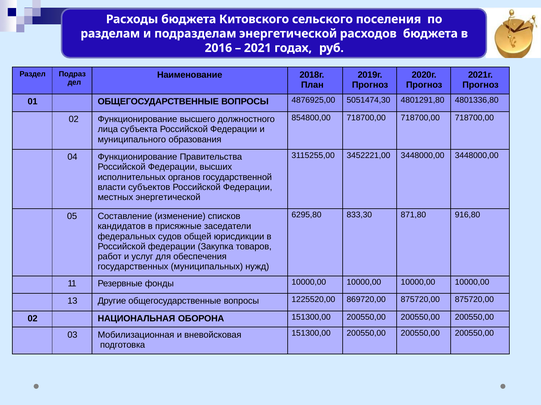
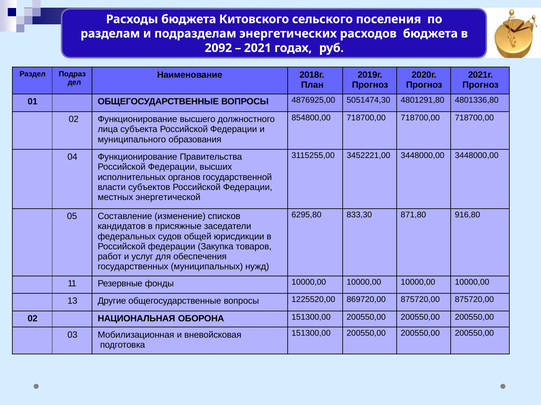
подразделам энергетической: энергетической -> энергетических
2016: 2016 -> 2092
